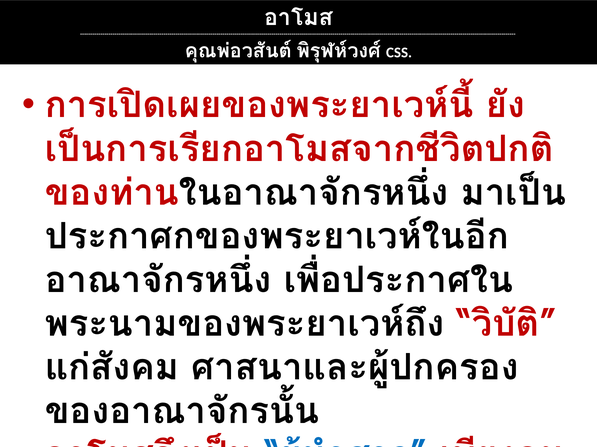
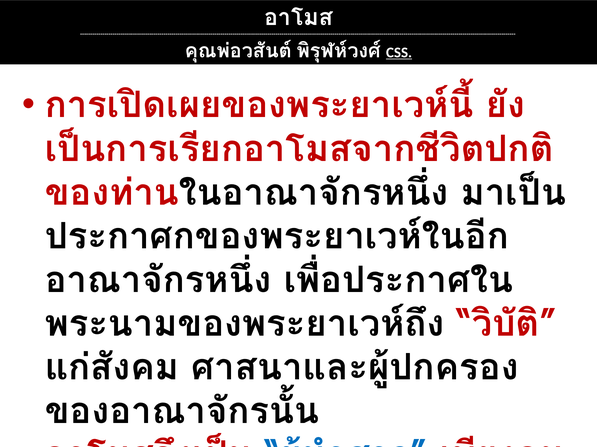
CSS underline: none -> present
